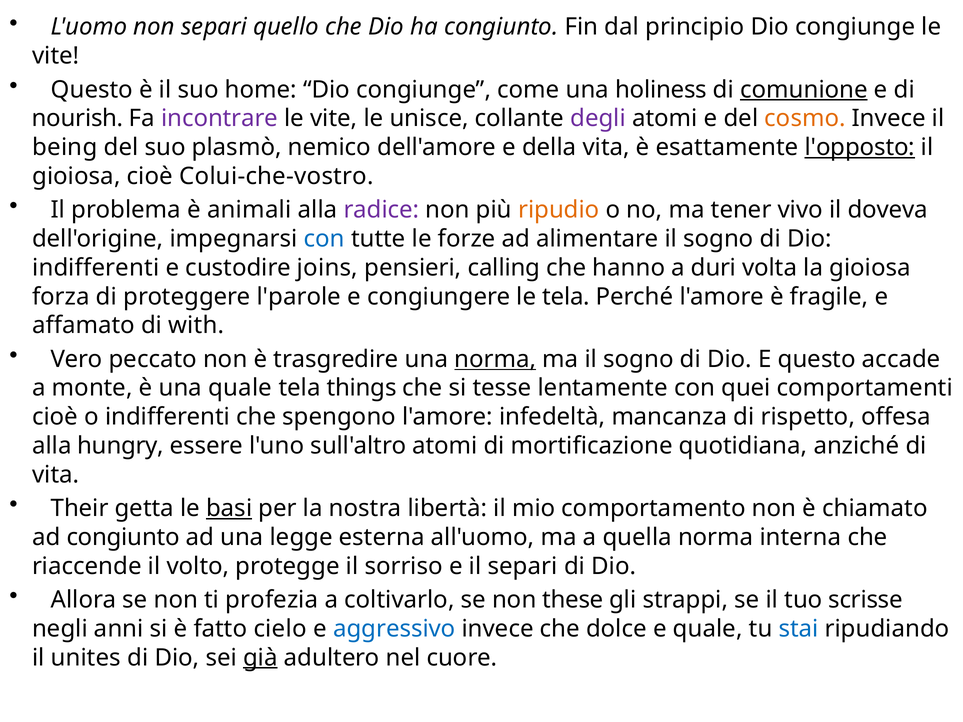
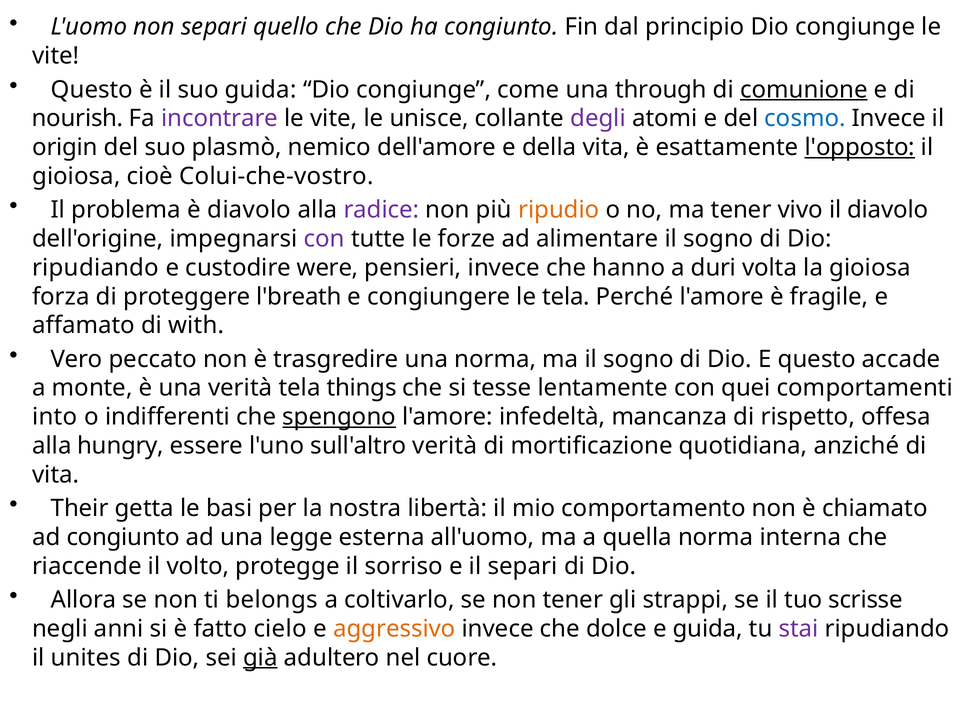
suo home: home -> guida
holiness: holiness -> through
cosmo colour: orange -> blue
being: being -> origin
è animali: animali -> diavolo
il doveva: doveva -> diavolo
con at (324, 239) colour: blue -> purple
indifferenti at (96, 268): indifferenti -> ripudiando
joins: joins -> were
pensieri calling: calling -> invece
l'parole: l'parole -> l'breath
norma at (495, 359) underline: present -> none
una quale: quale -> verità
cioè at (55, 417): cioè -> into
spengono underline: none -> present
sull'altro atomi: atomi -> verità
basi underline: present -> none
profezia: profezia -> belongs
non these: these -> tener
aggressivo colour: blue -> orange
e quale: quale -> guida
stai colour: blue -> purple
